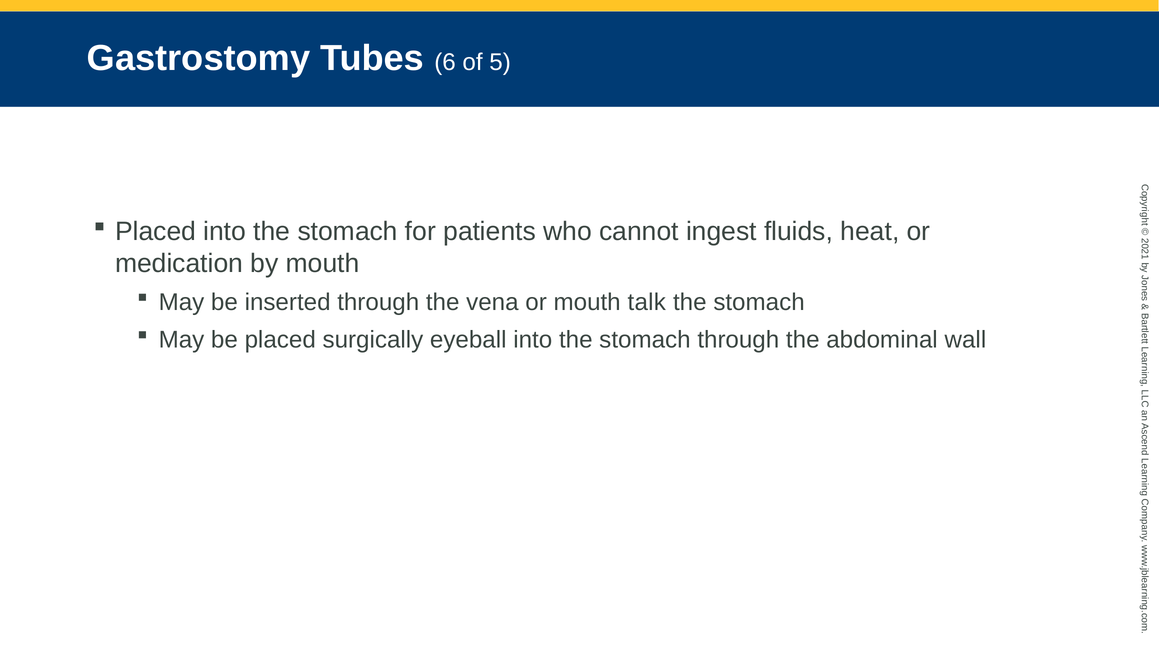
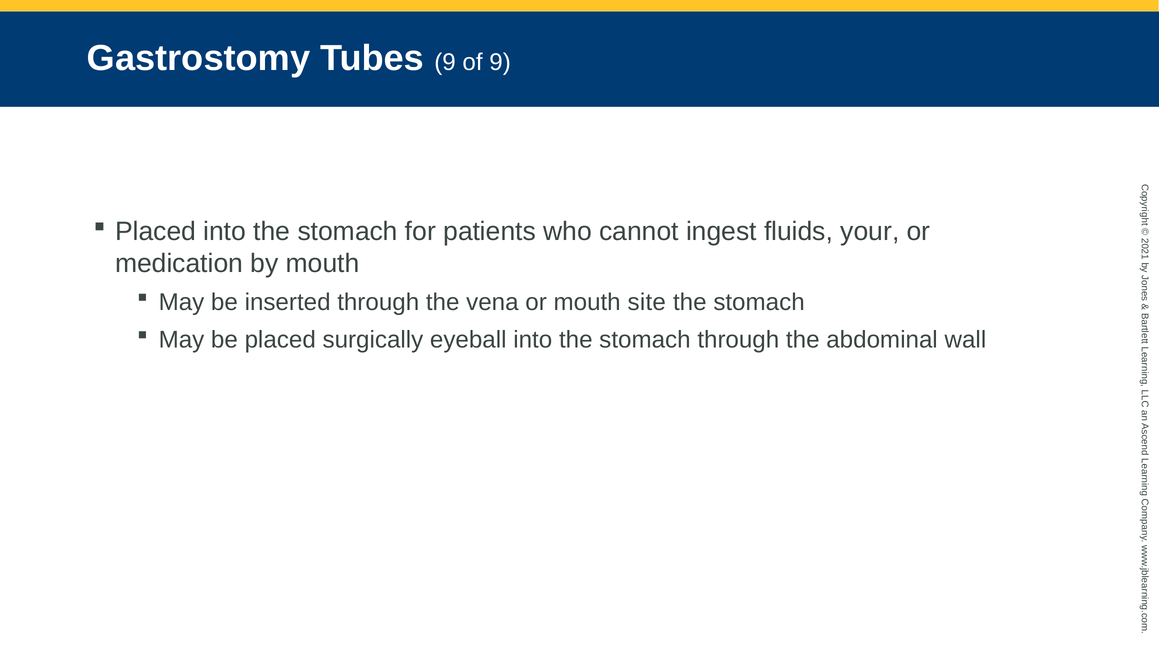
Tubes 6: 6 -> 9
of 5: 5 -> 9
heat: heat -> your
talk: talk -> site
